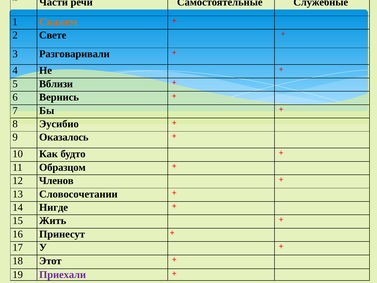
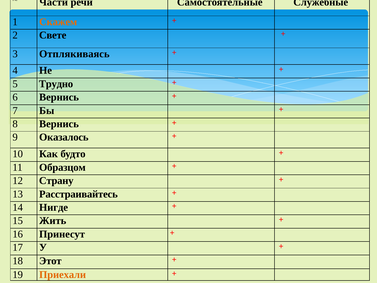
Разговаривали: Разговаривали -> Отплякиваясь
Вблизи: Вблизи -> Трудно
8 Эусибио: Эусибио -> Вернись
Членов: Членов -> Страну
Словосочетании: Словосочетании -> Расстраивайтесь
Приехали colour: purple -> orange
